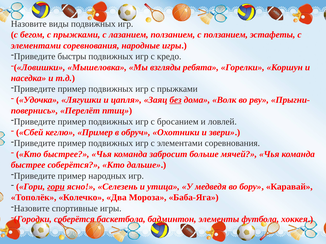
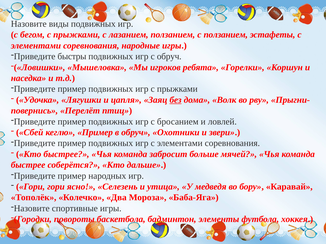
с кредо: кредо -> обруч
взгляды: взгляды -> игроков
гори at (56, 187) underline: present -> none
соберётся at (74, 220): соберётся -> повороты
